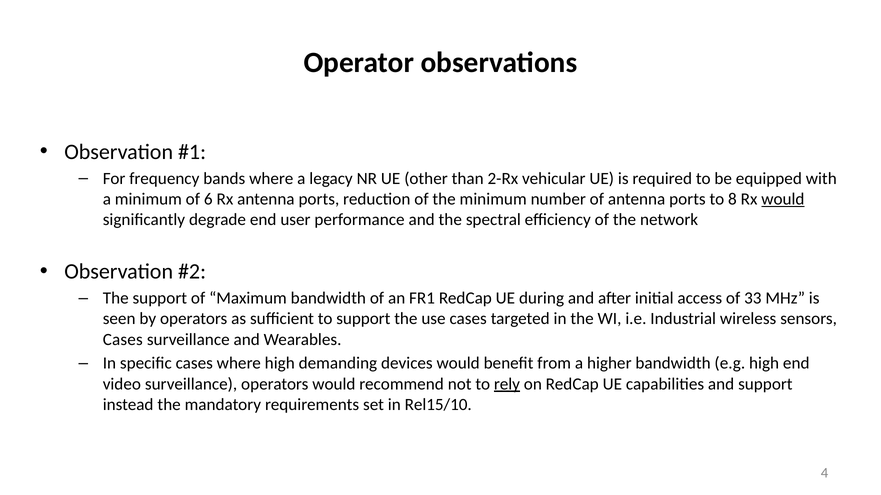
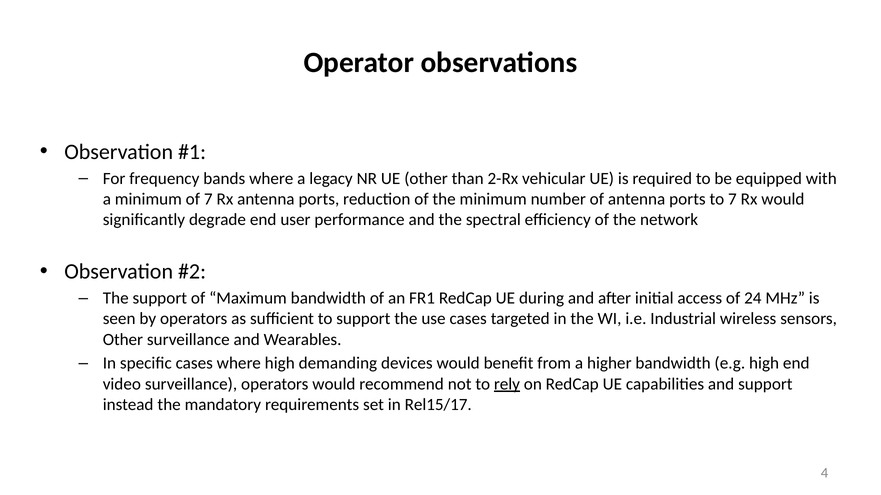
of 6: 6 -> 7
to 8: 8 -> 7
would at (783, 199) underline: present -> none
33: 33 -> 24
Cases at (123, 340): Cases -> Other
Rel15/10: Rel15/10 -> Rel15/17
